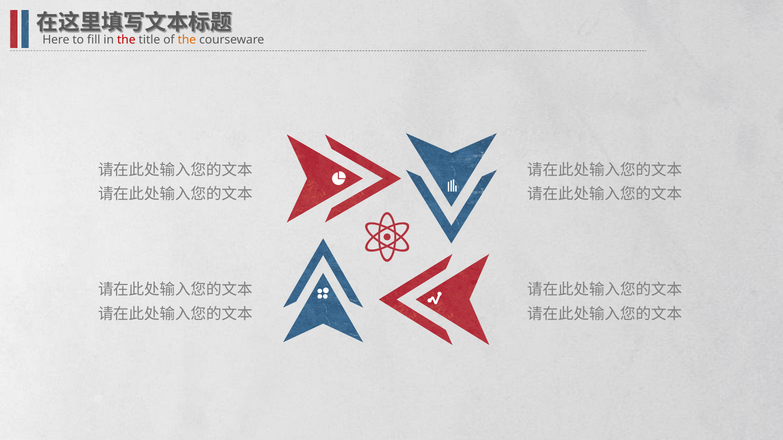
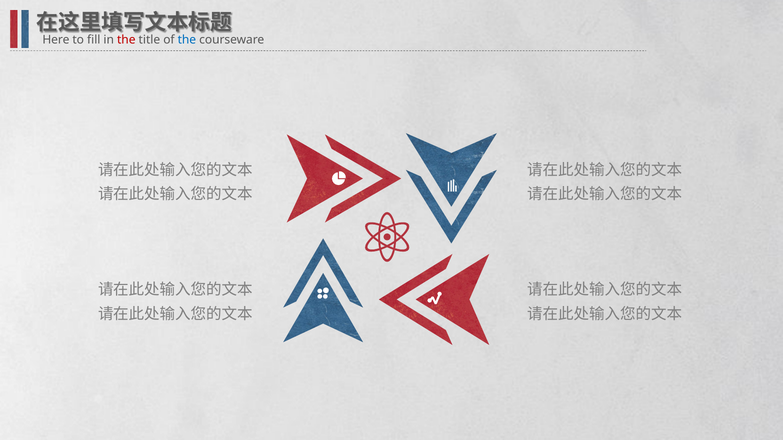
the at (187, 40) colour: orange -> blue
